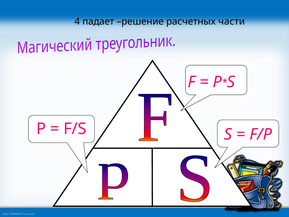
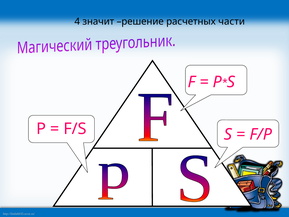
падает: падает -> значит
